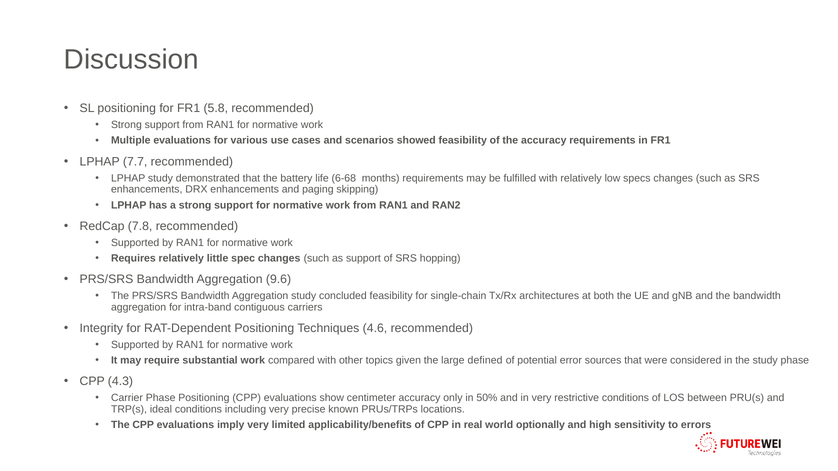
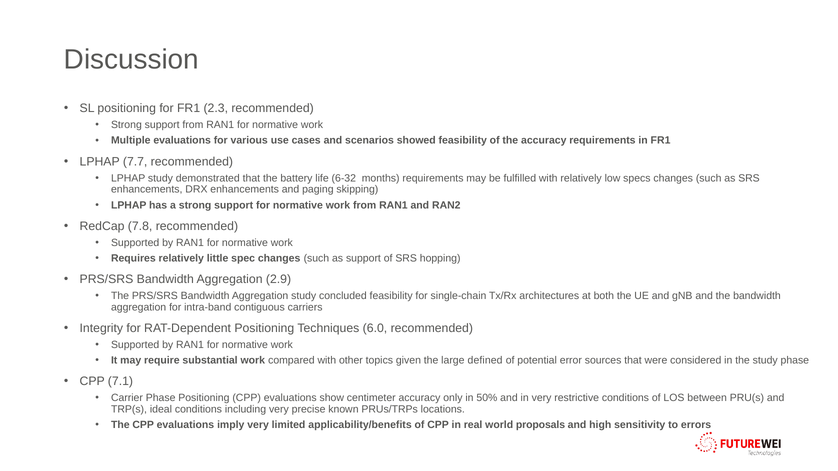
5.8: 5.8 -> 2.3
6-68: 6-68 -> 6-32
9.6: 9.6 -> 2.9
4.6: 4.6 -> 6.0
4.3: 4.3 -> 7.1
optionally: optionally -> proposals
